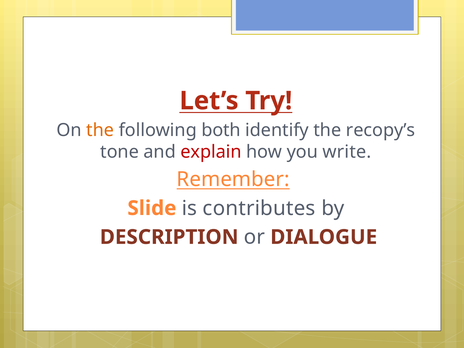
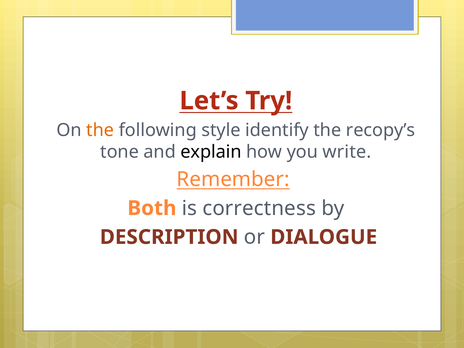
both: both -> style
explain colour: red -> black
Slide: Slide -> Both
contributes: contributes -> correctness
